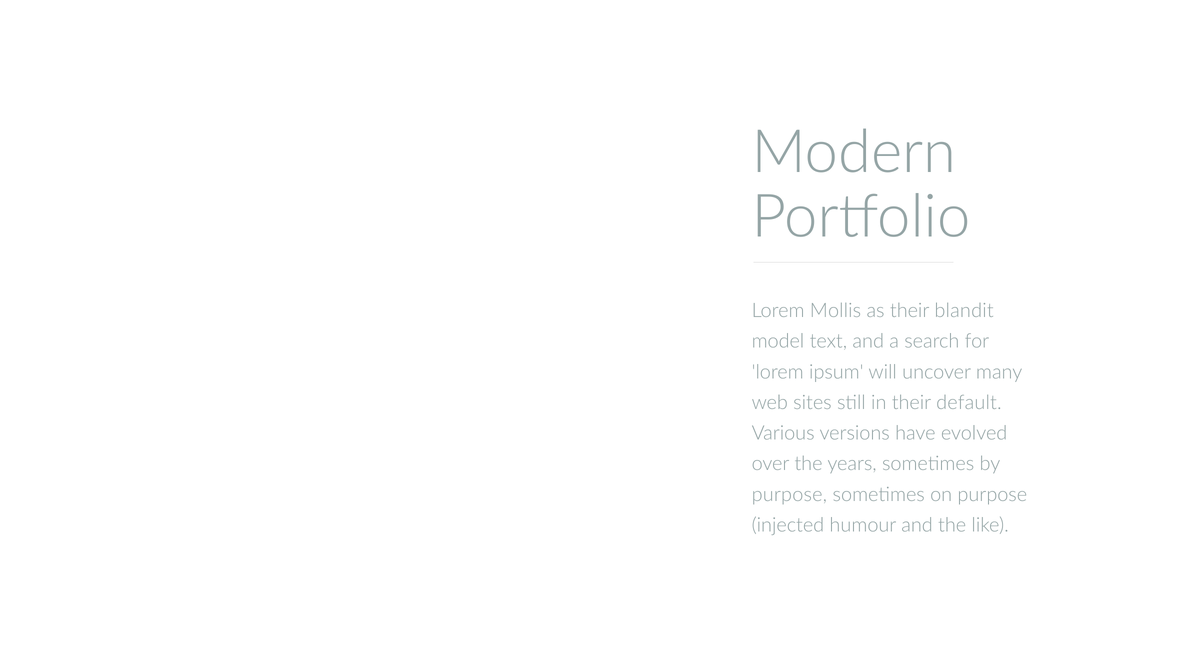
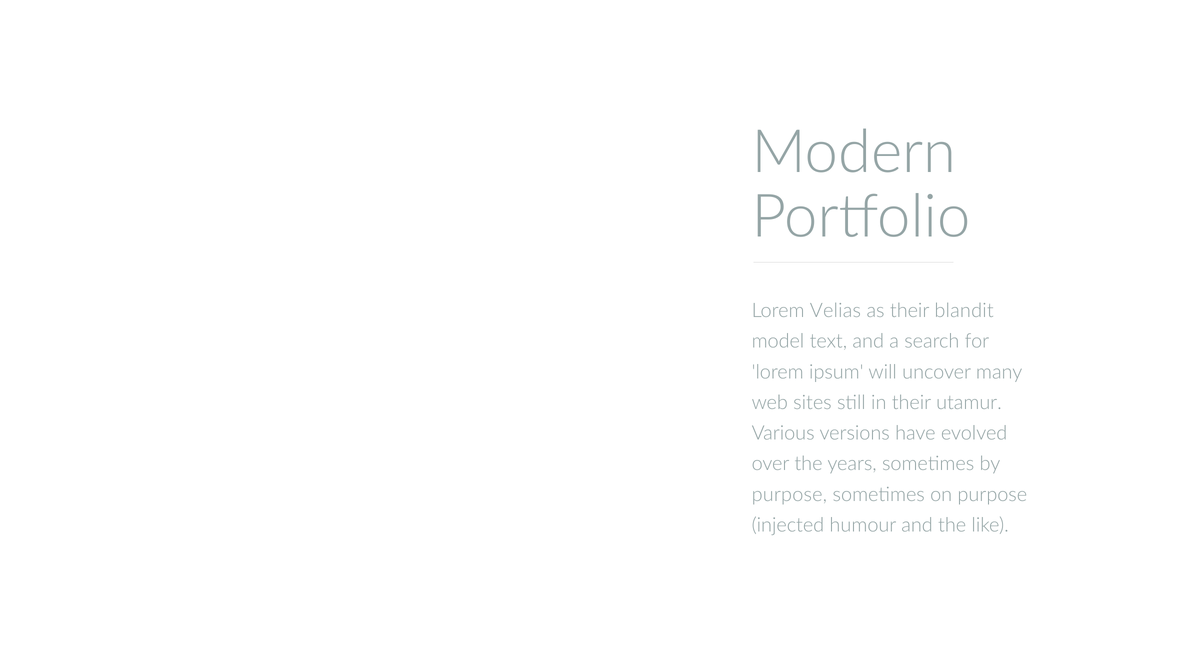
Mollis: Mollis -> Velias
default: default -> utamur
